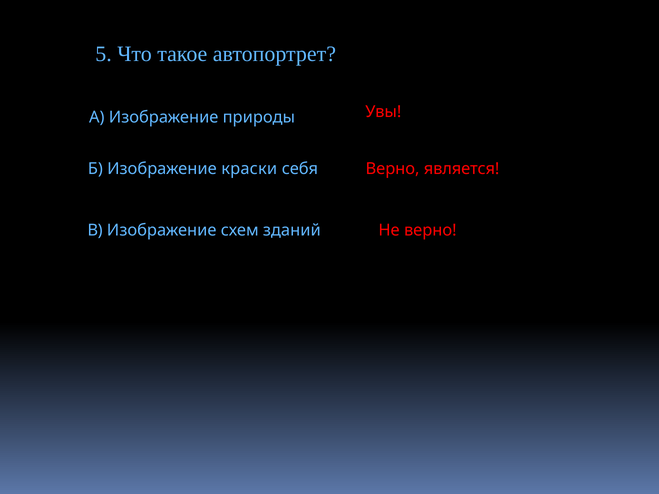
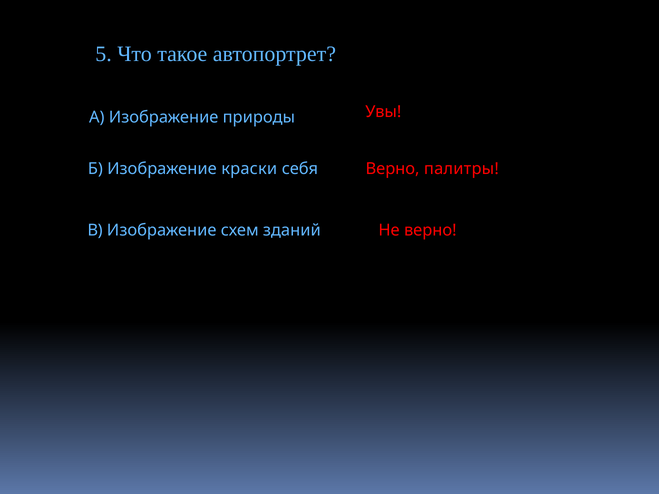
является: является -> палитры
